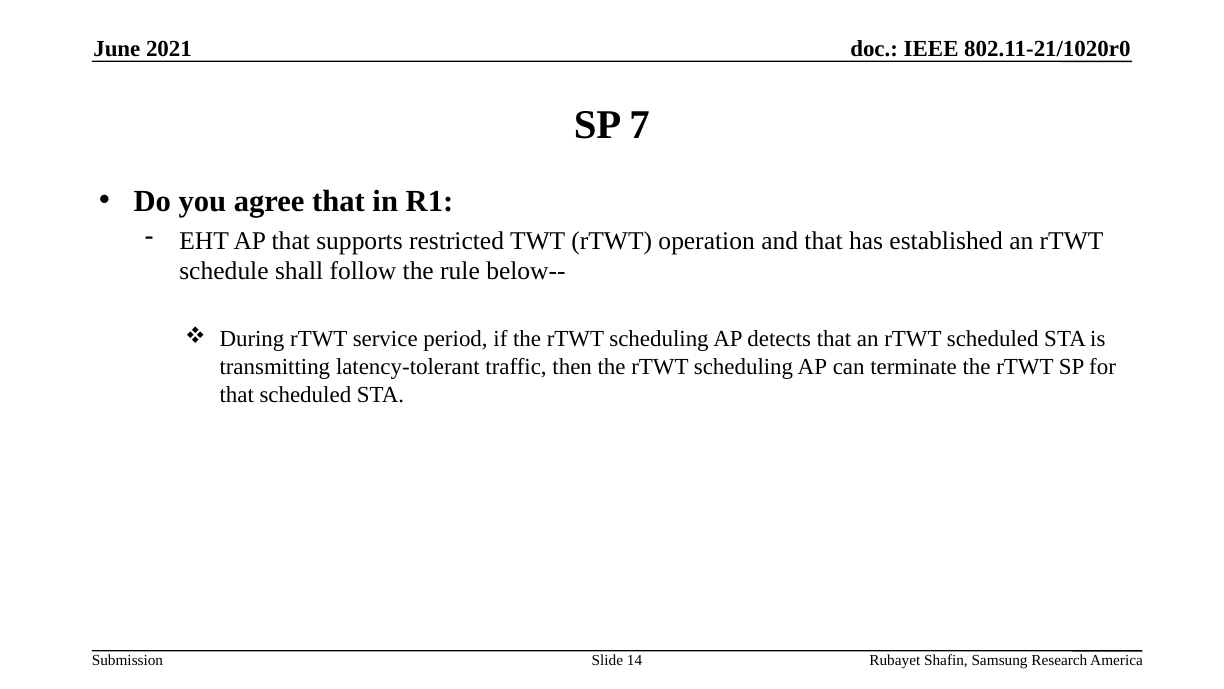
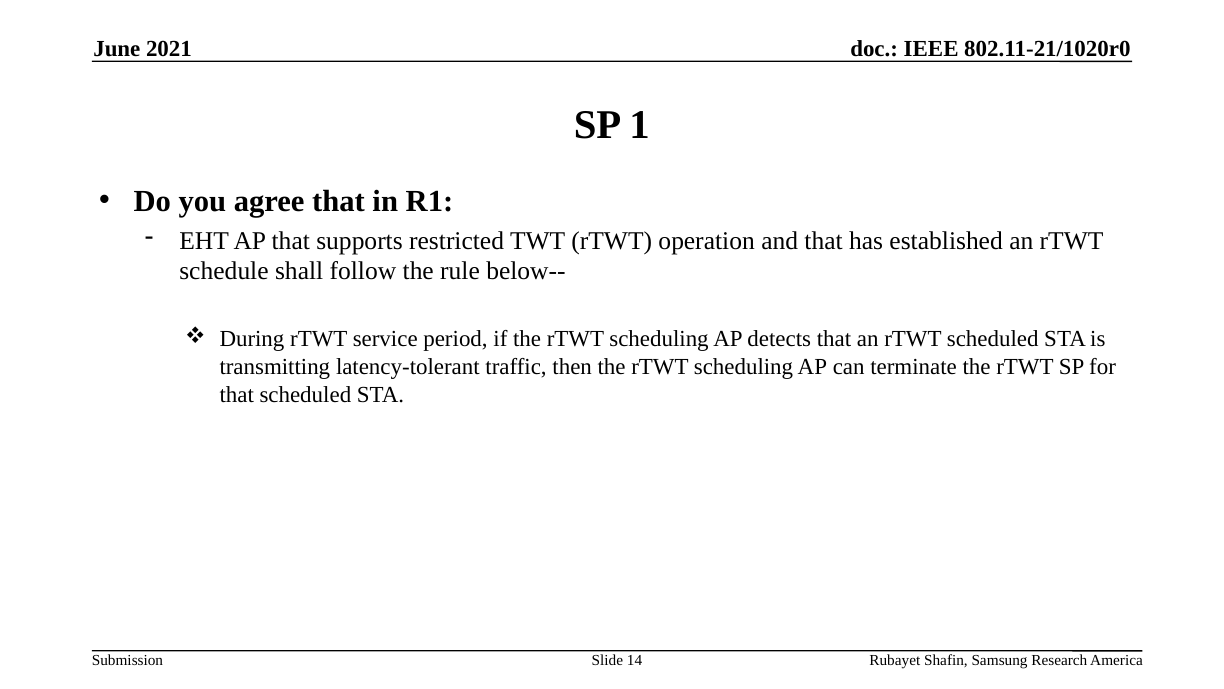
7: 7 -> 1
